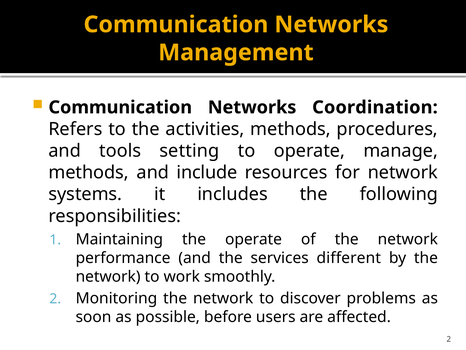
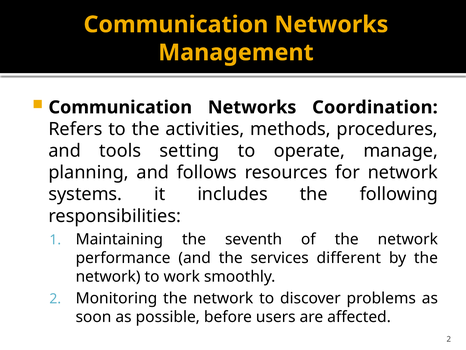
methods at (89, 172): methods -> planning
include: include -> follows
the operate: operate -> seventh
